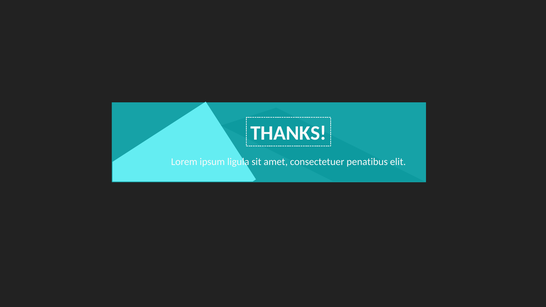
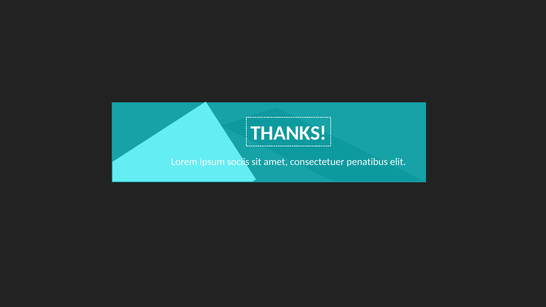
ligula: ligula -> sociis
